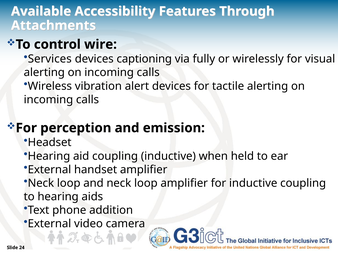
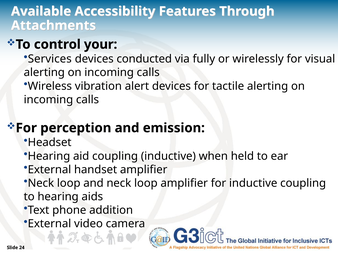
wire: wire -> your
captioning: captioning -> conducted
